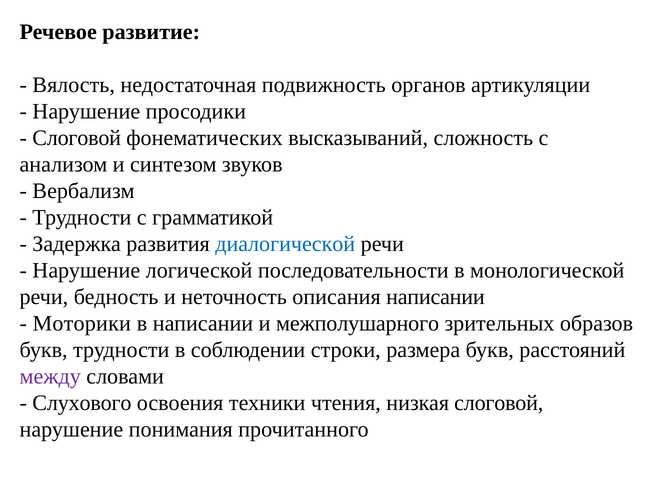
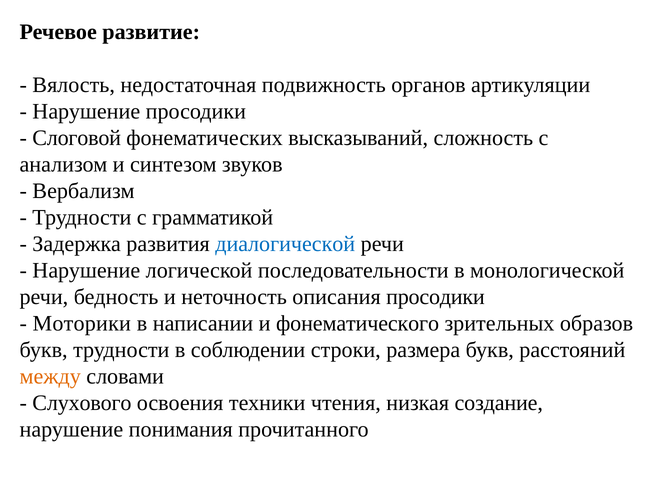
описания написании: написании -> просодики
межполушарного: межполушарного -> фонематического
между colour: purple -> orange
низкая слоговой: слоговой -> создание
